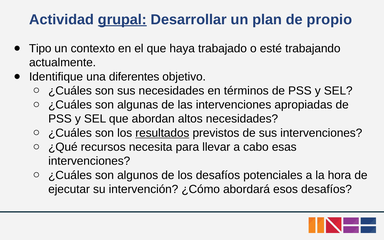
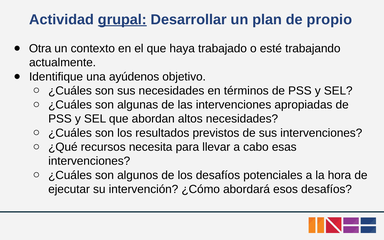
Tipo: Tipo -> Otra
diferentes: diferentes -> ayúdenos
resultados underline: present -> none
